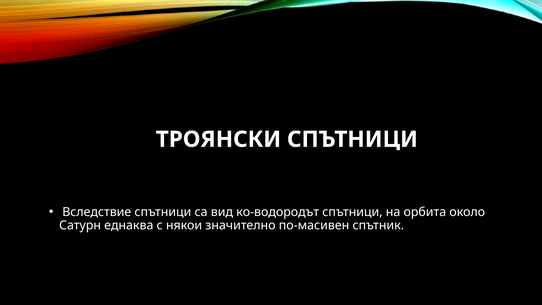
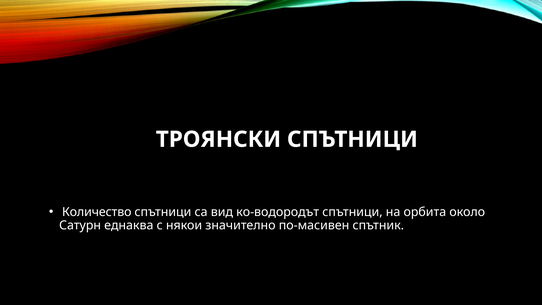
Вследствие: Вследствие -> Количество
